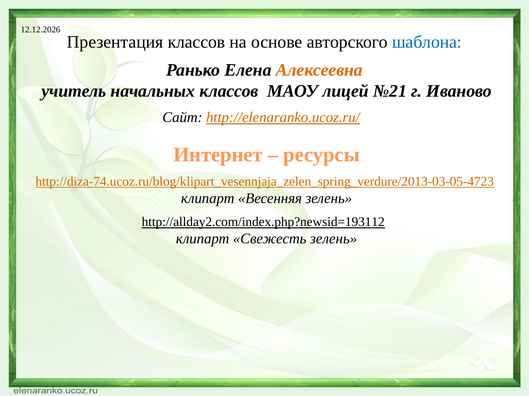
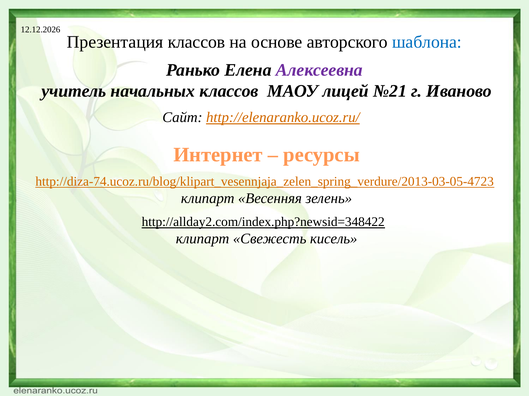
Алексеевна colour: orange -> purple
http://allday2.com/index.php?newsid=193112: http://allday2.com/index.php?newsid=193112 -> http://allday2.com/index.php?newsid=348422
Свежесть зелень: зелень -> кисель
